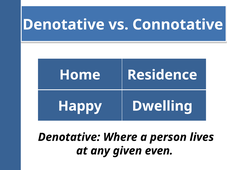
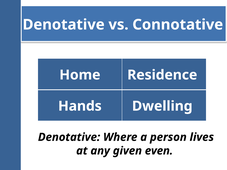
Happy: Happy -> Hands
